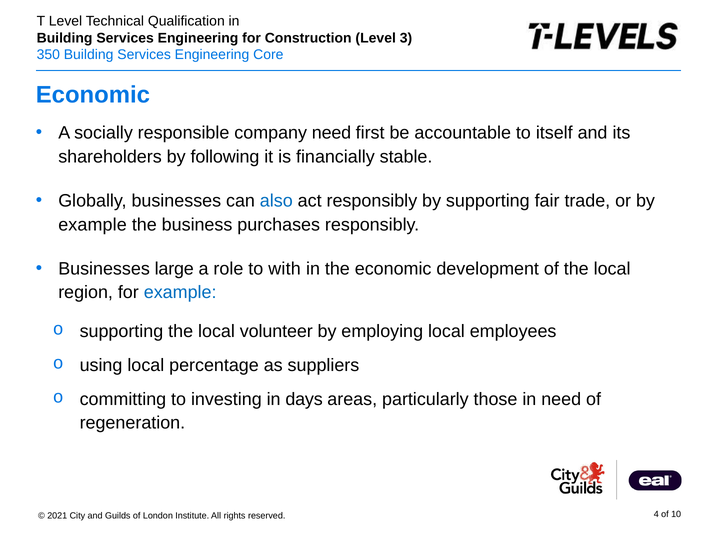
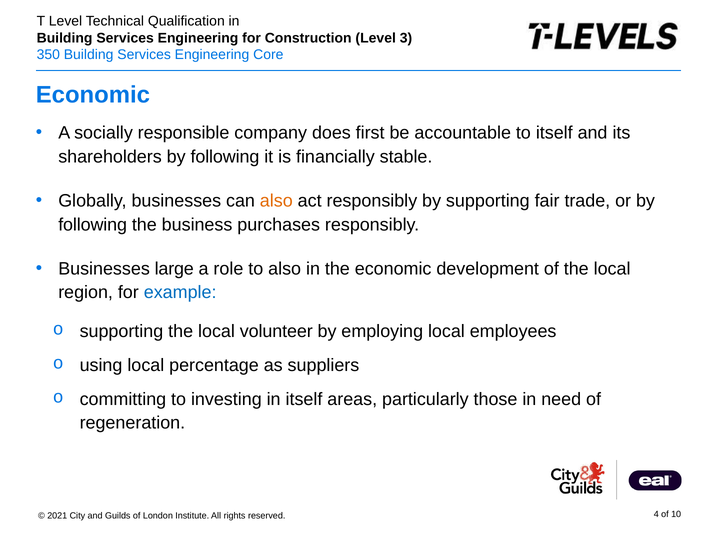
company need: need -> does
also at (276, 201) colour: blue -> orange
example at (93, 225): example -> following
to with: with -> also
in days: days -> itself
